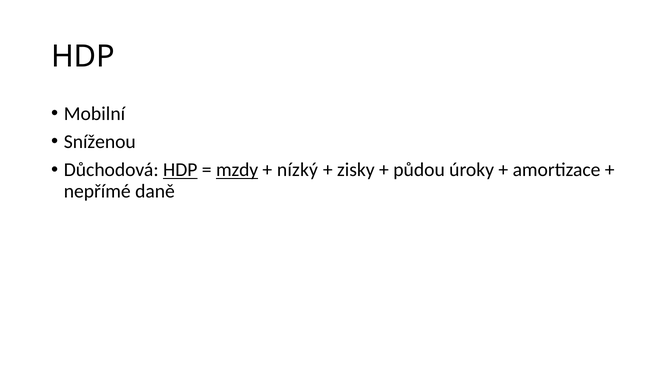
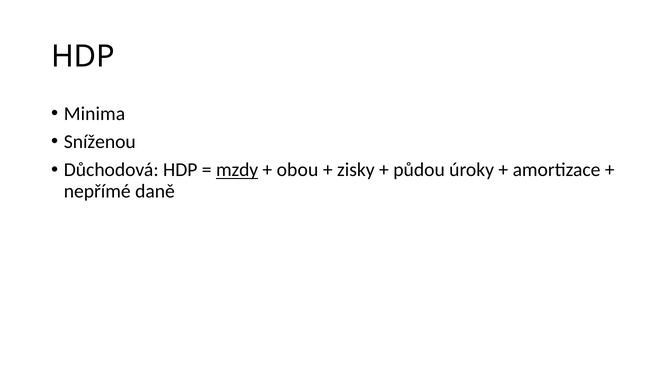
Mobilní: Mobilní -> Minima
HDP at (180, 170) underline: present -> none
nízký: nízký -> obou
